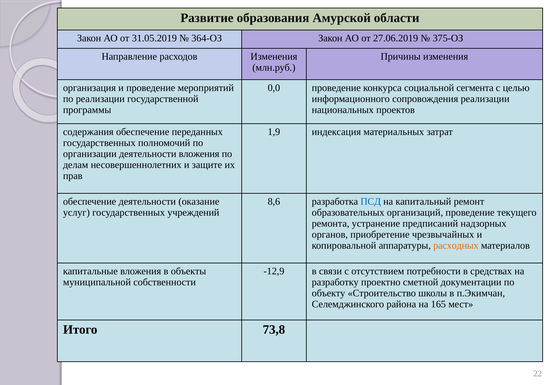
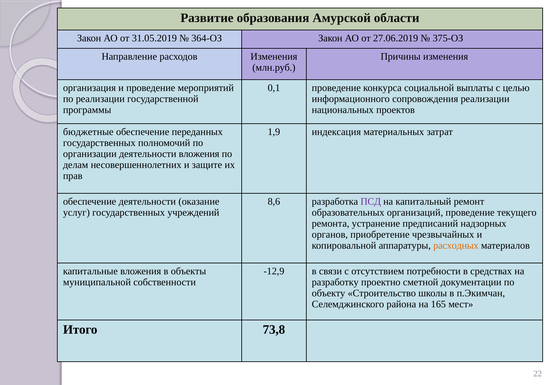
0,0: 0,0 -> 0,1
сегмента: сегмента -> выплаты
содержания: содержания -> бюджетные
ПСД colour: blue -> purple
